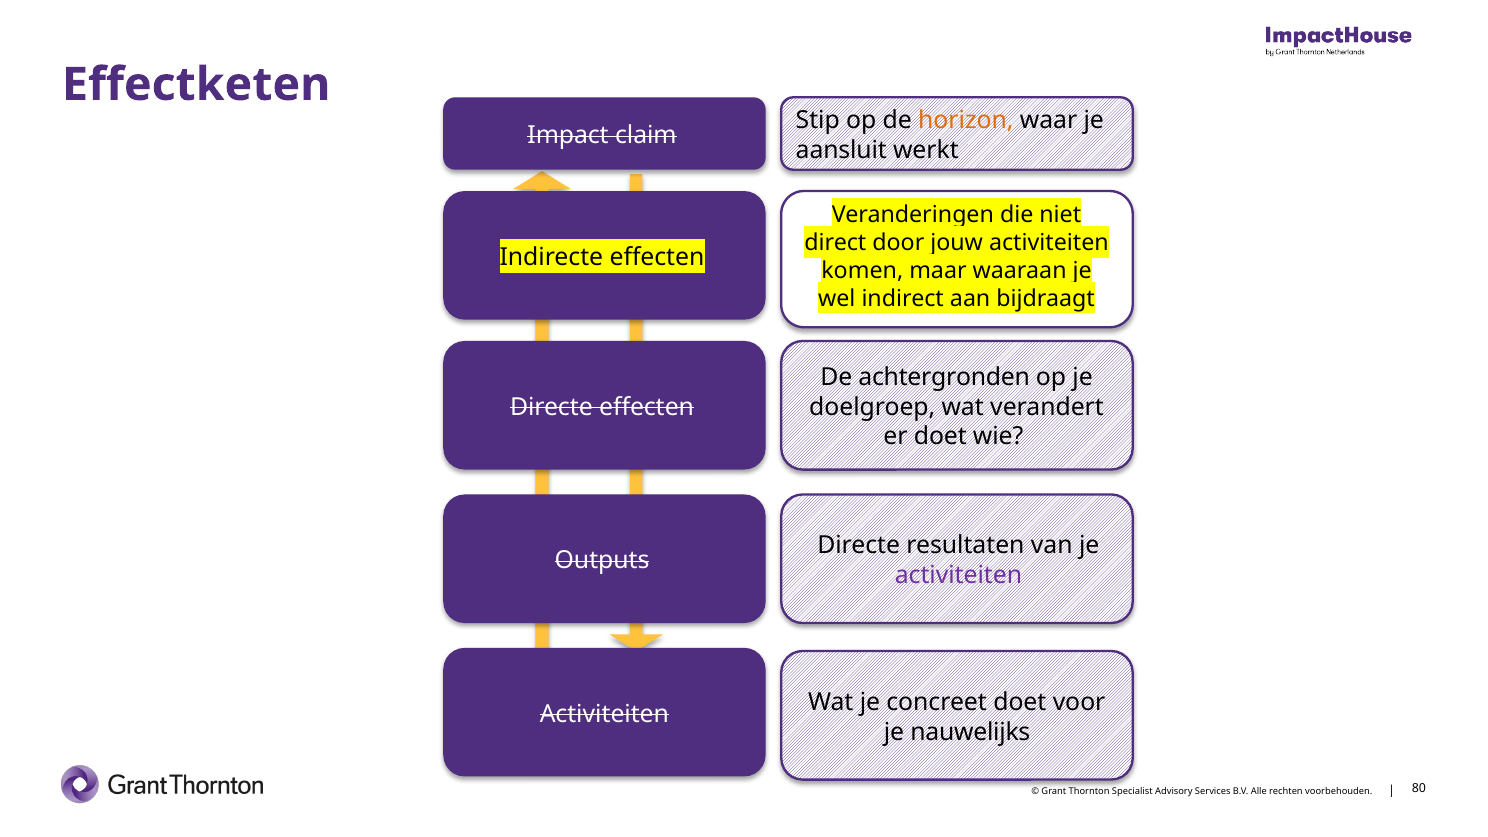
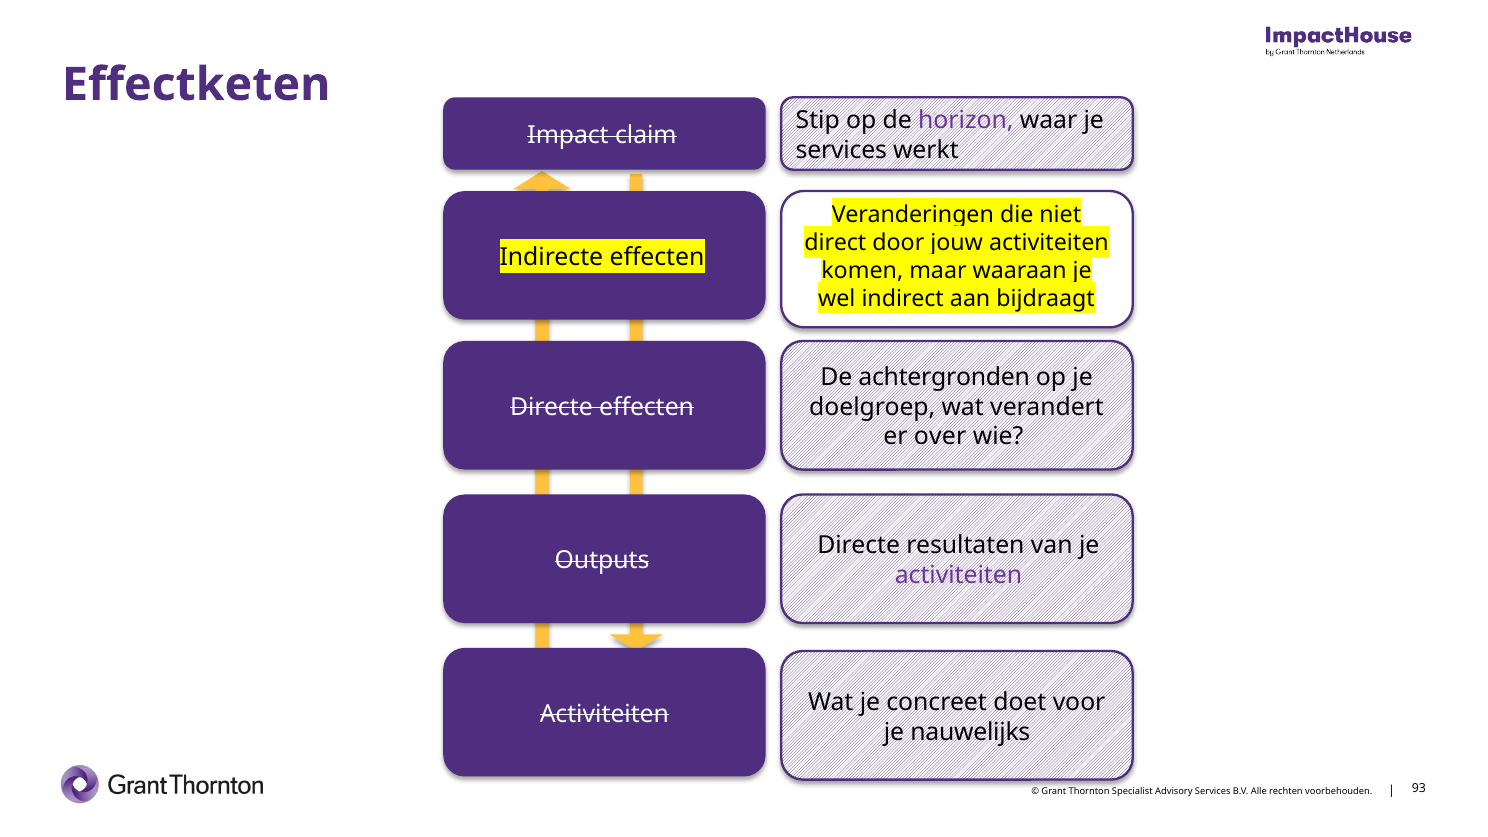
horizon colour: orange -> purple
aansluit at (841, 150): aansluit -> services
er doet: doet -> over
80: 80 -> 93
